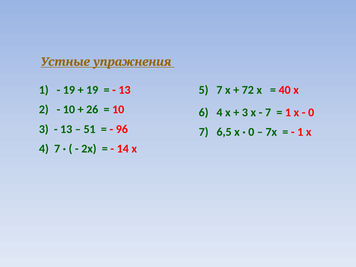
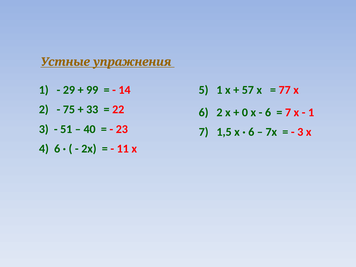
19 at (69, 90): 19 -> 29
19 at (92, 90): 19 -> 99
13 at (125, 90): 13 -> 14
5 7: 7 -> 1
72: 72 -> 57
40: 40 -> 77
10 at (69, 110): 10 -> 75
26: 26 -> 33
10 at (118, 110): 10 -> 22
6 4: 4 -> 2
3 at (245, 112): 3 -> 0
7 at (268, 112): 7 -> 6
1 at (288, 112): 1 -> 7
0 at (311, 112): 0 -> 1
13 at (66, 129): 13 -> 51
51: 51 -> 40
96: 96 -> 23
6,5: 6,5 -> 1,5
0 at (251, 132): 0 -> 6
1 at (300, 132): 1 -> 3
4 7: 7 -> 6
14: 14 -> 11
